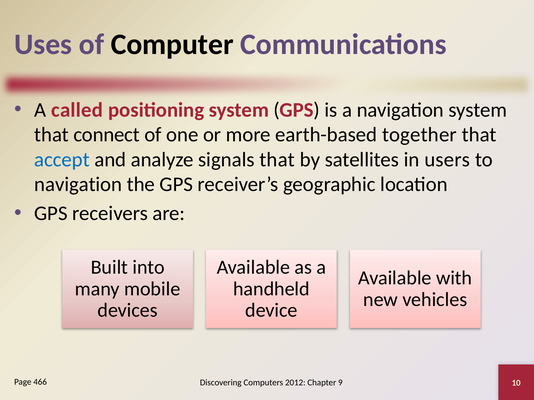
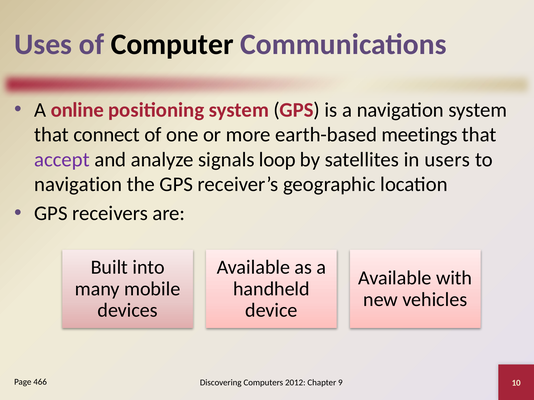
called: called -> online
together: together -> meetings
accept colour: blue -> purple
signals that: that -> loop
